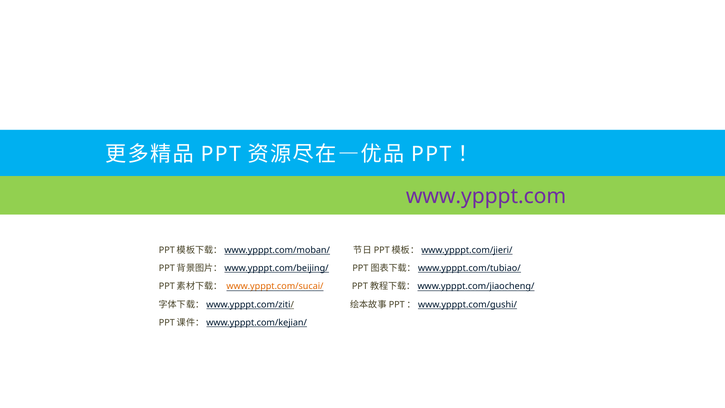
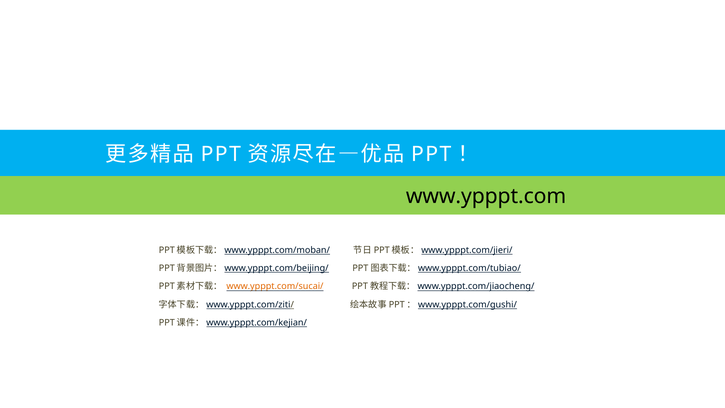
www.ypppt.com colour: purple -> black
